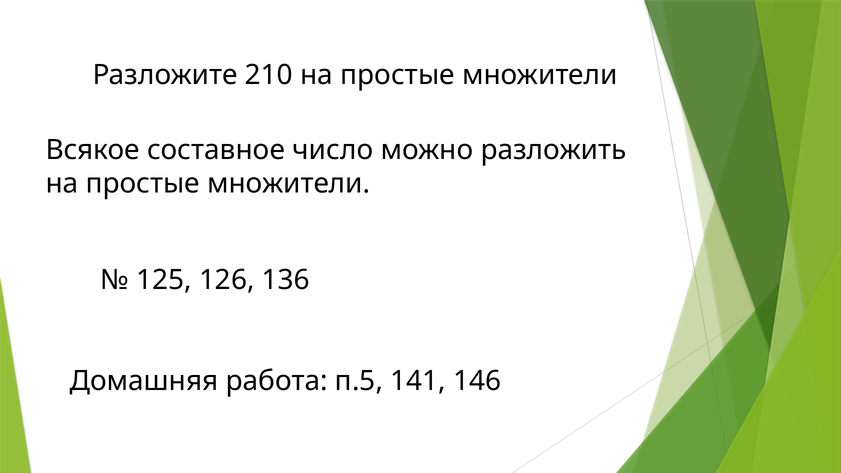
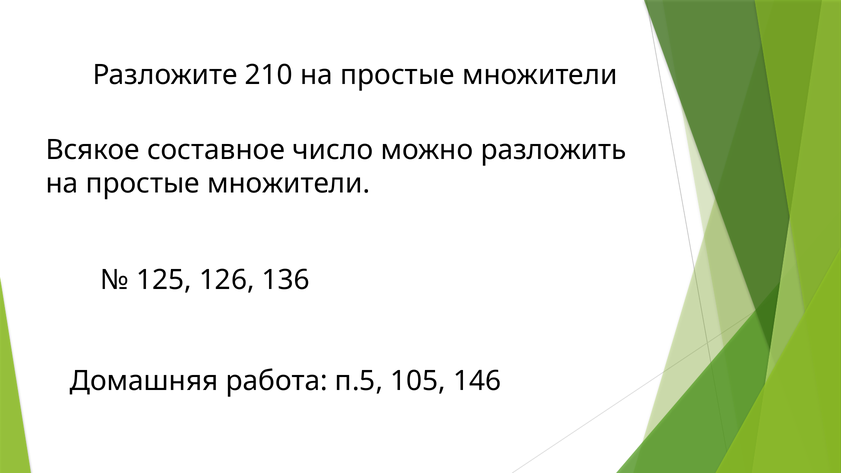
141: 141 -> 105
